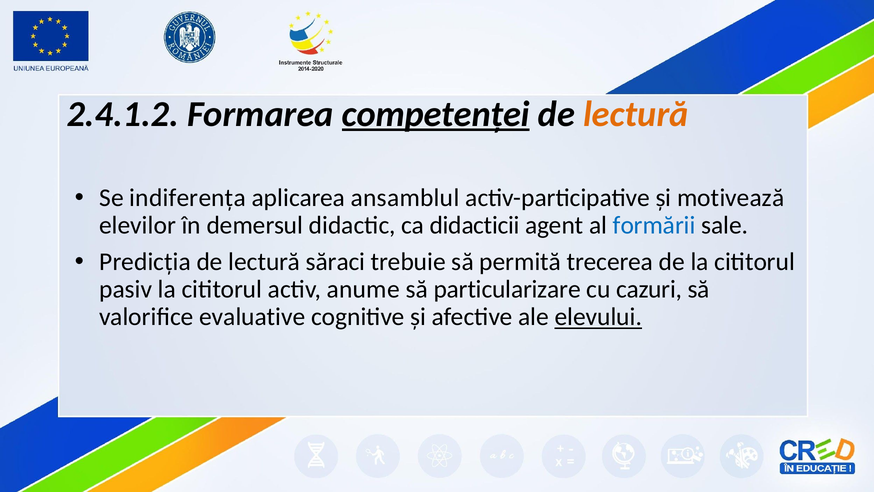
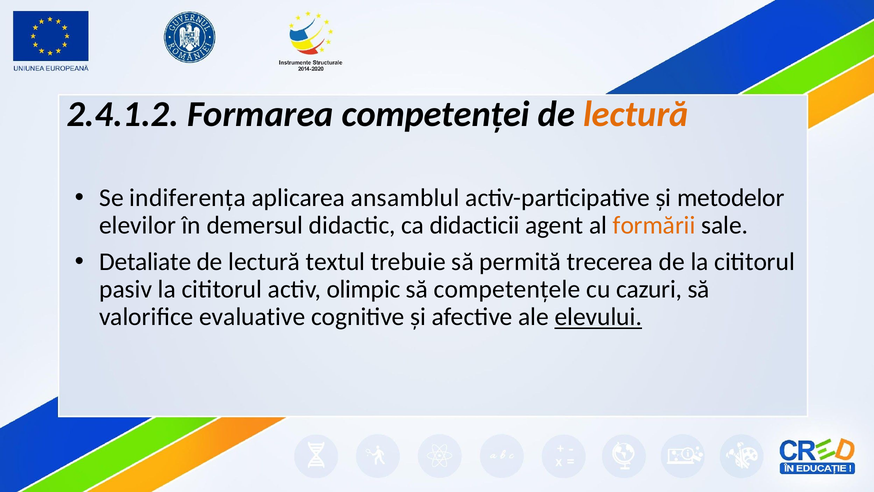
competenței underline: present -> none
motivează: motivează -> metodelor
formării colour: blue -> orange
Predicția: Predicția -> Detaliate
săraci: săraci -> textul
anume: anume -> olimpic
particularizare: particularizare -> competențele
